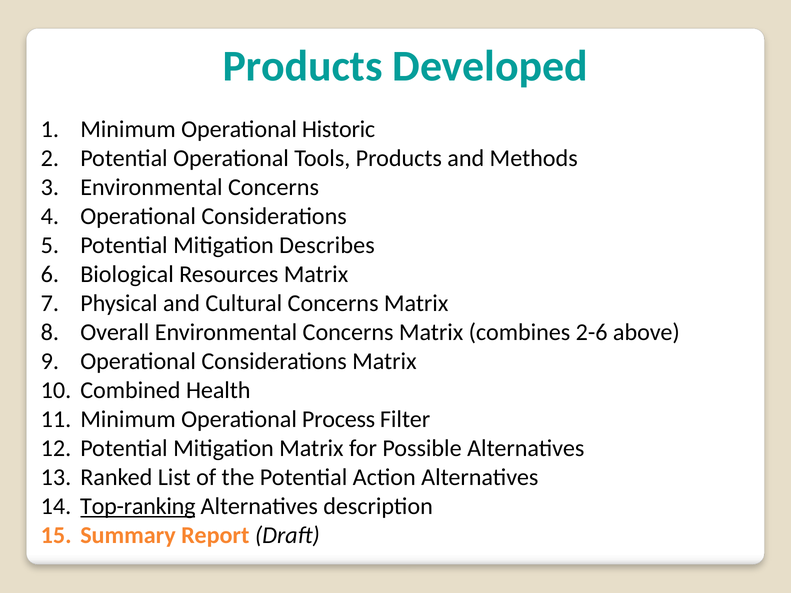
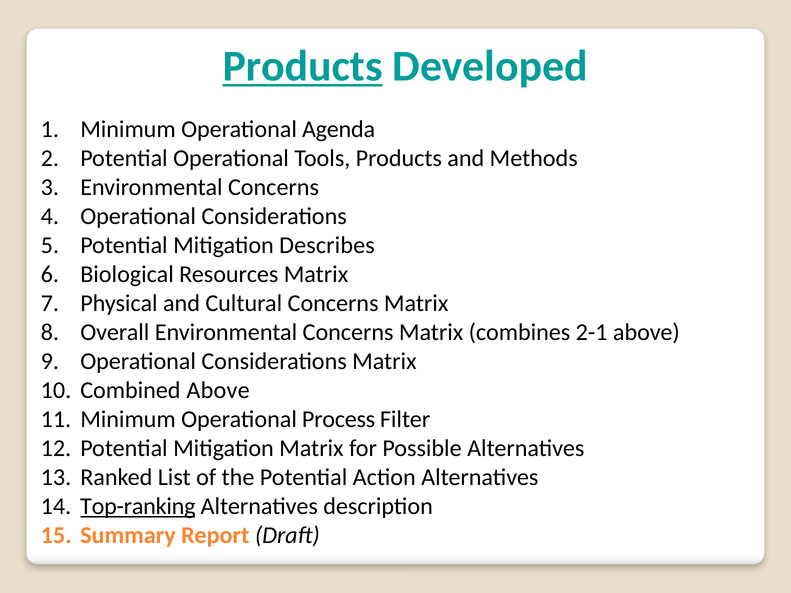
Products at (303, 66) underline: none -> present
Historic: Historic -> Agenda
2-6: 2-6 -> 2-1
Combined Health: Health -> Above
